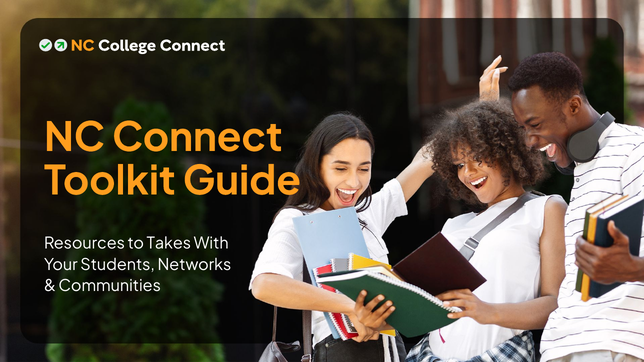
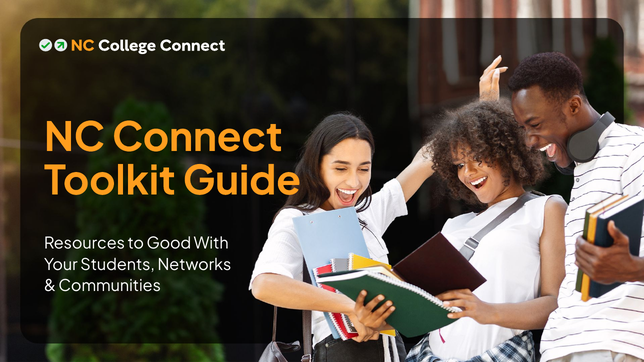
Takes: Takes -> Good
